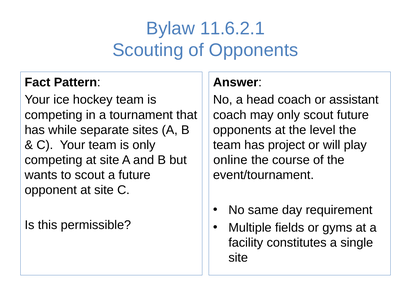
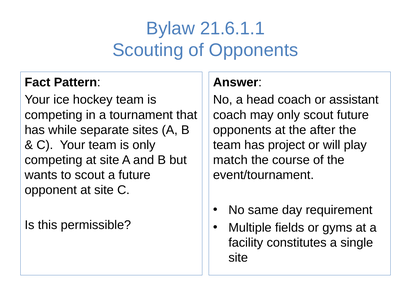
11.6.2.1: 11.6.2.1 -> 21.6.1.1
level: level -> after
online: online -> match
